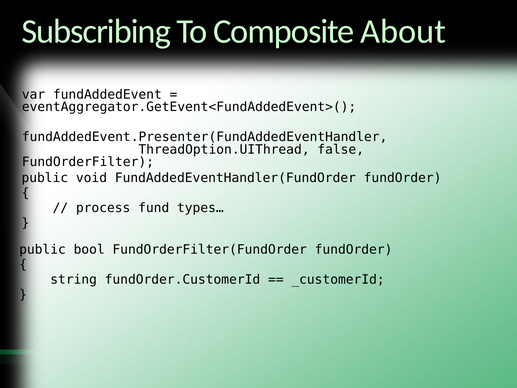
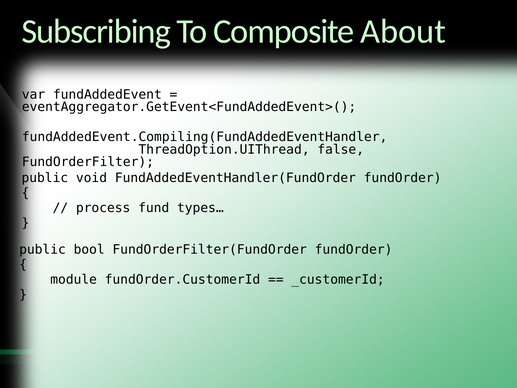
fundAddedEvent.Presenter(FundAddedEventHandler: fundAddedEvent.Presenter(FundAddedEventHandler -> fundAddedEvent.Compiling(FundAddedEventHandler
string: string -> module
